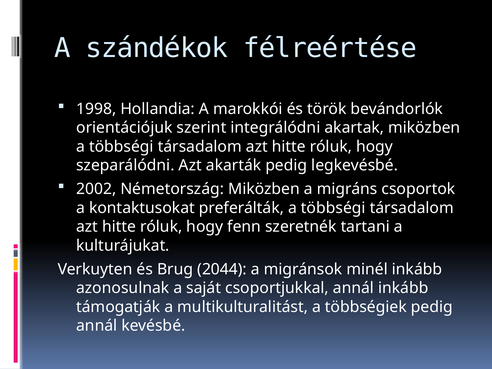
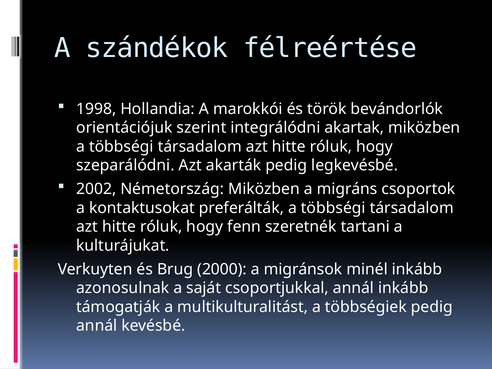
2044: 2044 -> 2000
